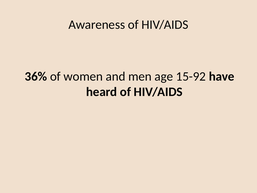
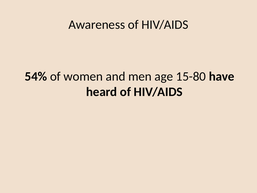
36%: 36% -> 54%
15-92: 15-92 -> 15-80
